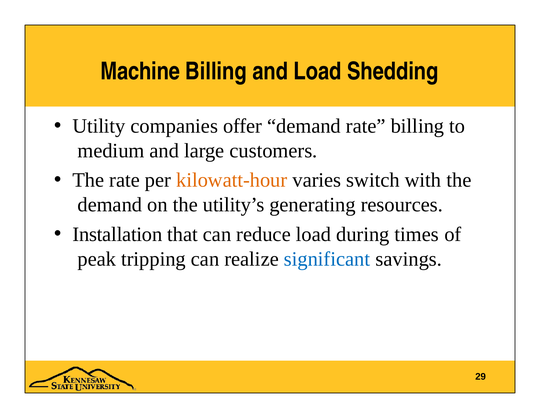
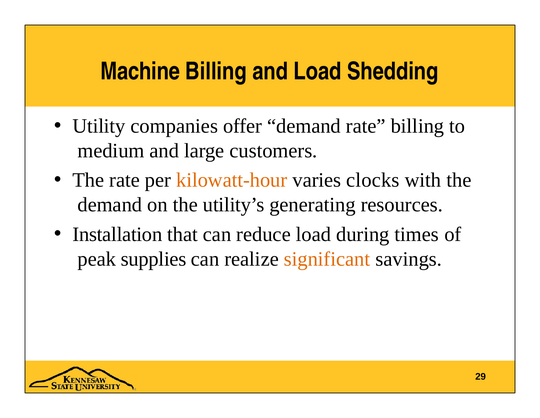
switch: switch -> clocks
tripping: tripping -> supplies
significant colour: blue -> orange
